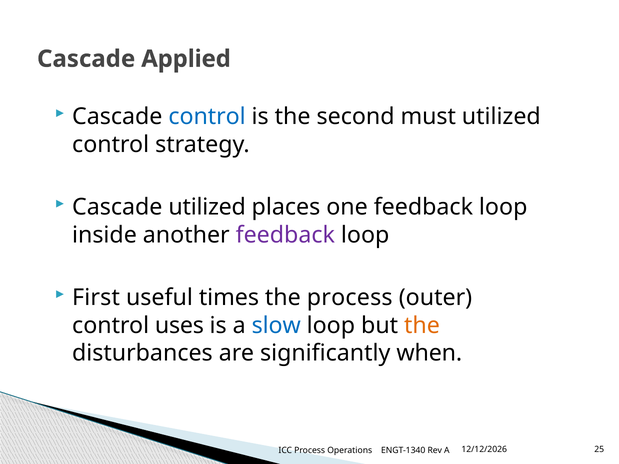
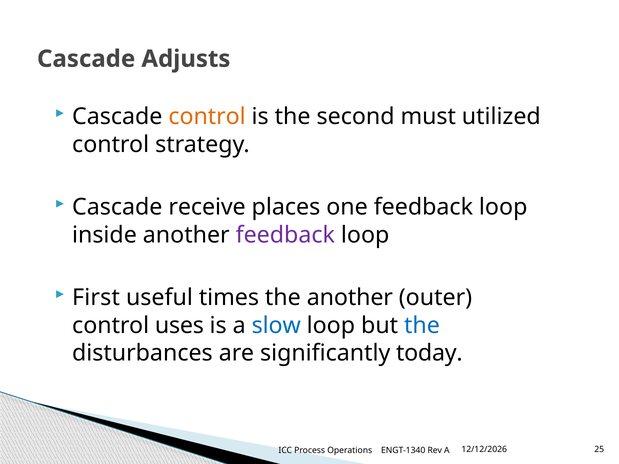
Applied: Applied -> Adjusts
control at (207, 117) colour: blue -> orange
Cascade utilized: utilized -> receive
the process: process -> another
the at (422, 326) colour: orange -> blue
when: when -> today
